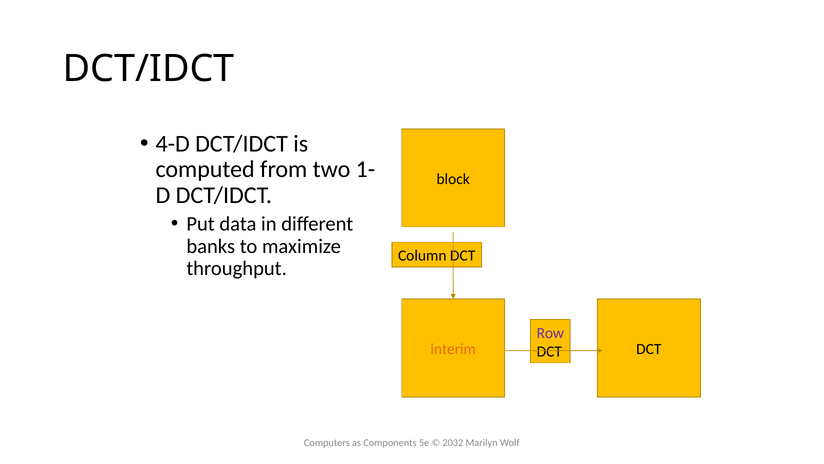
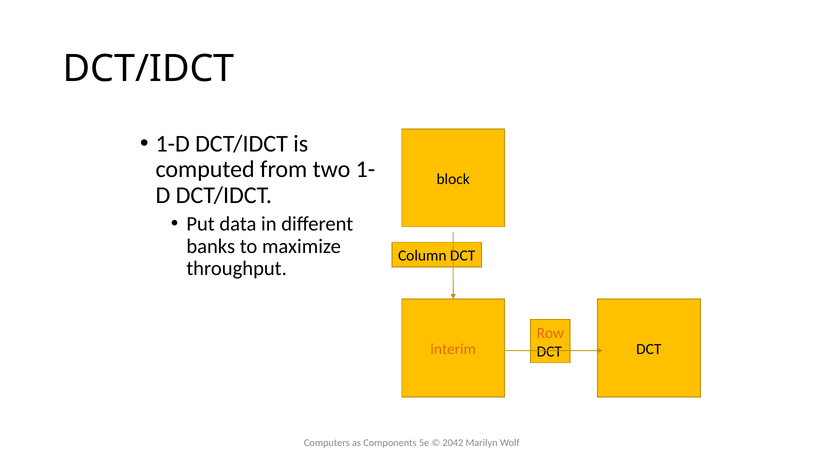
4-D: 4-D -> 1-D
Row colour: purple -> orange
2032: 2032 -> 2042
